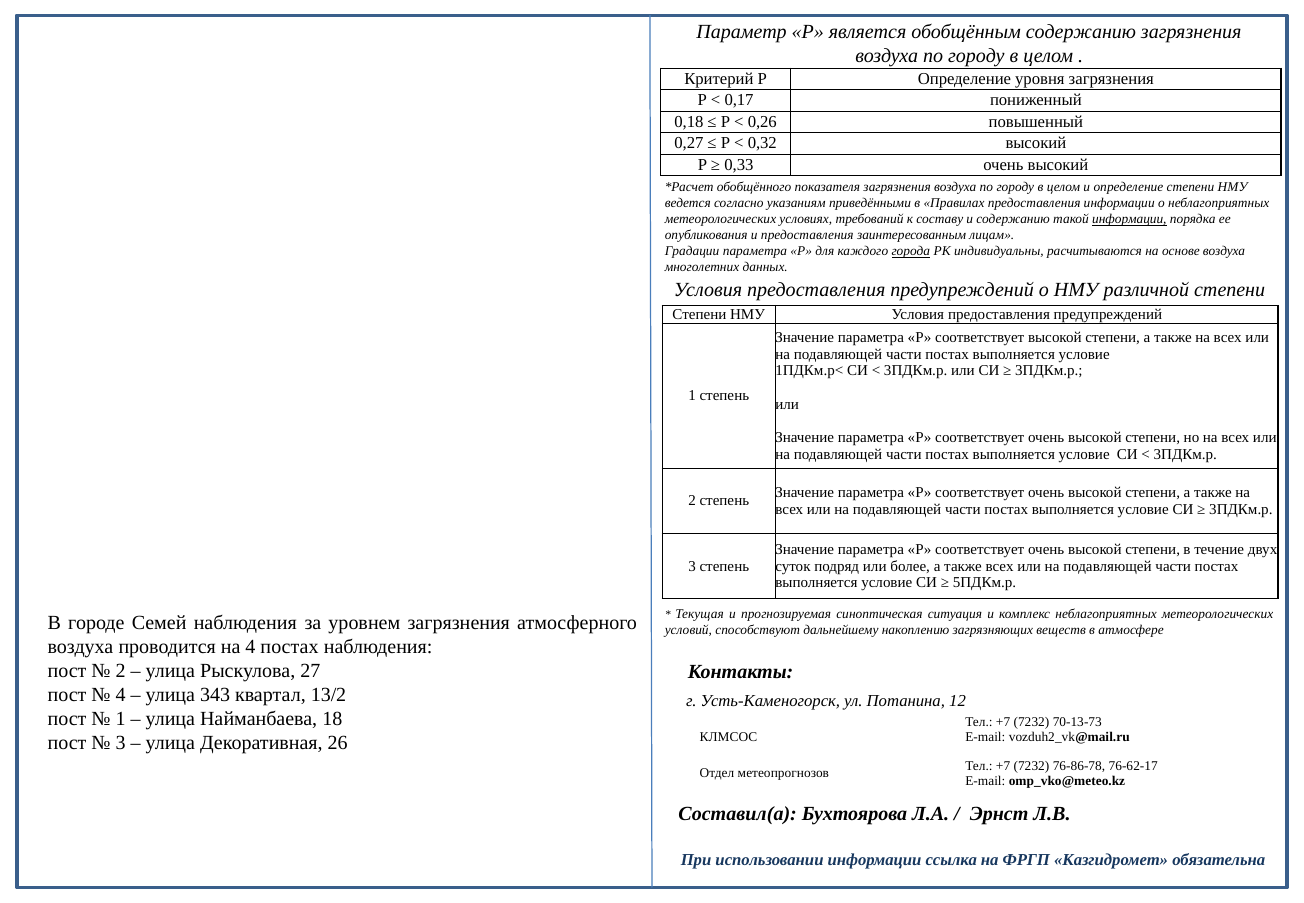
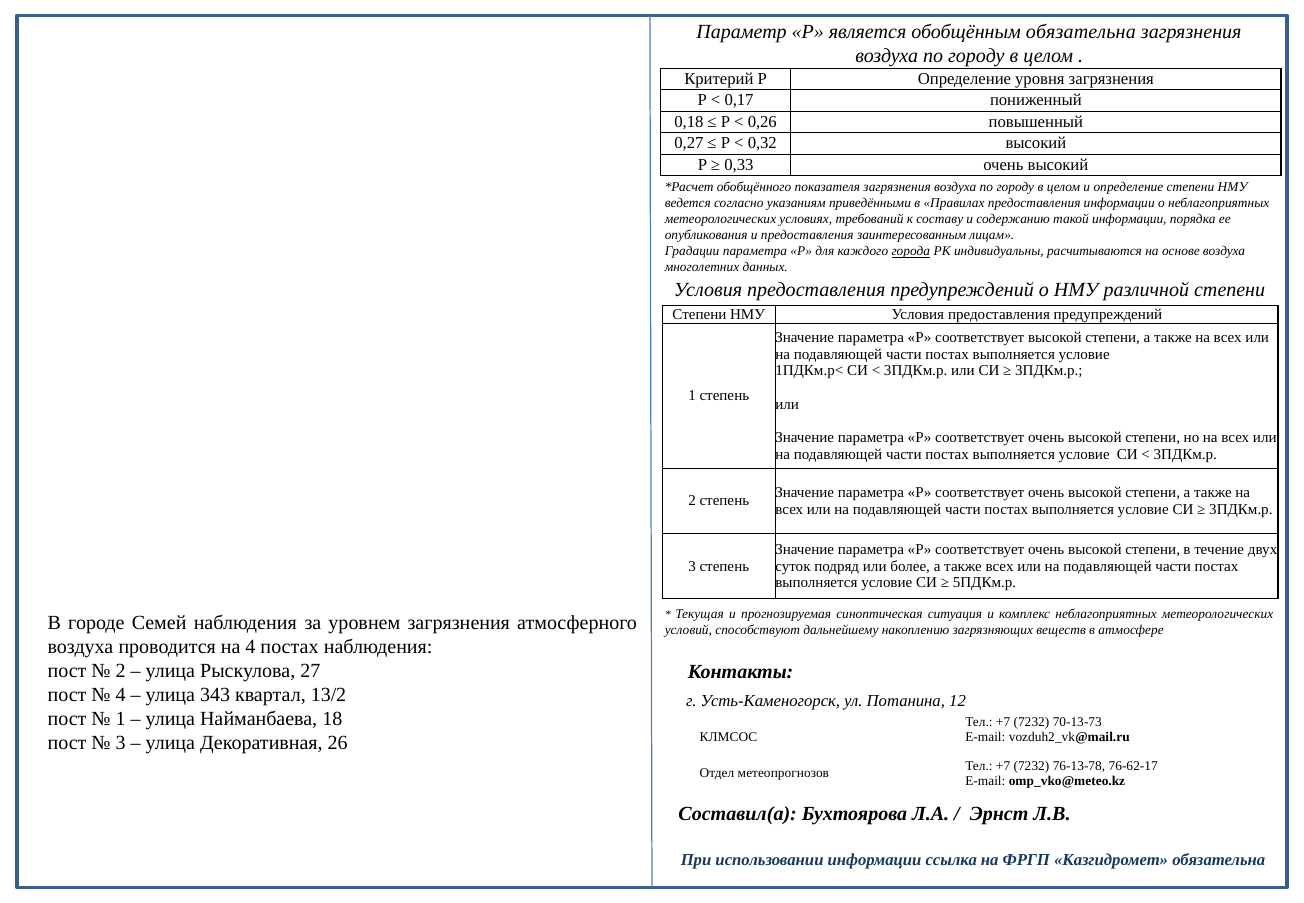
обобщённым содержанию: содержанию -> обязательна
информации at (1129, 219) underline: present -> none
76-86-78: 76-86-78 -> 76-13-78
